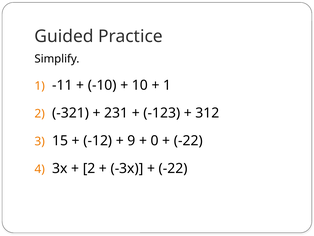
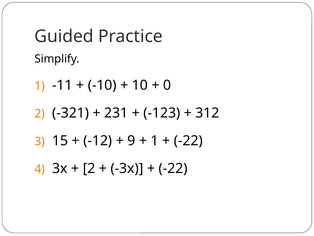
1 at (167, 85): 1 -> 0
0 at (155, 140): 0 -> 1
